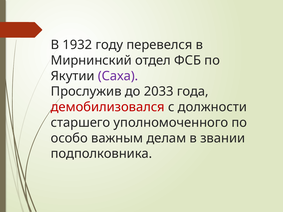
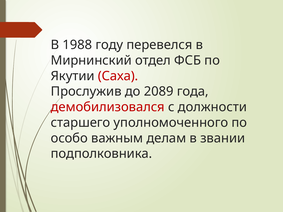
1932: 1932 -> 1988
Саха colour: purple -> red
2033: 2033 -> 2089
